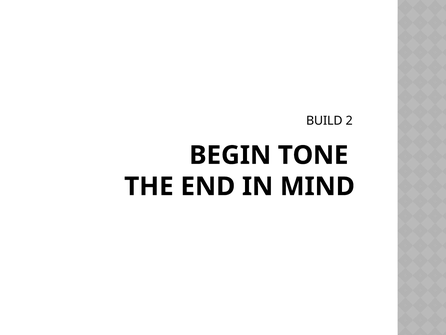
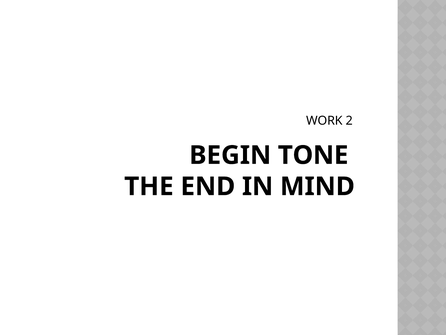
BUILD: BUILD -> WORK
